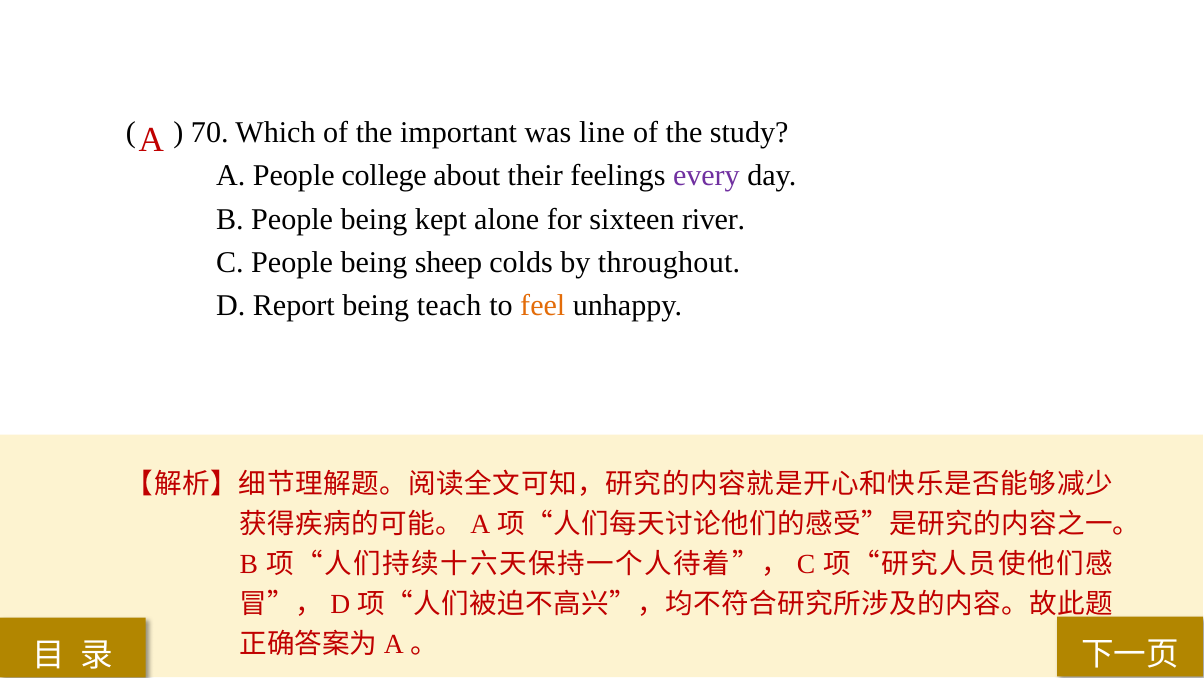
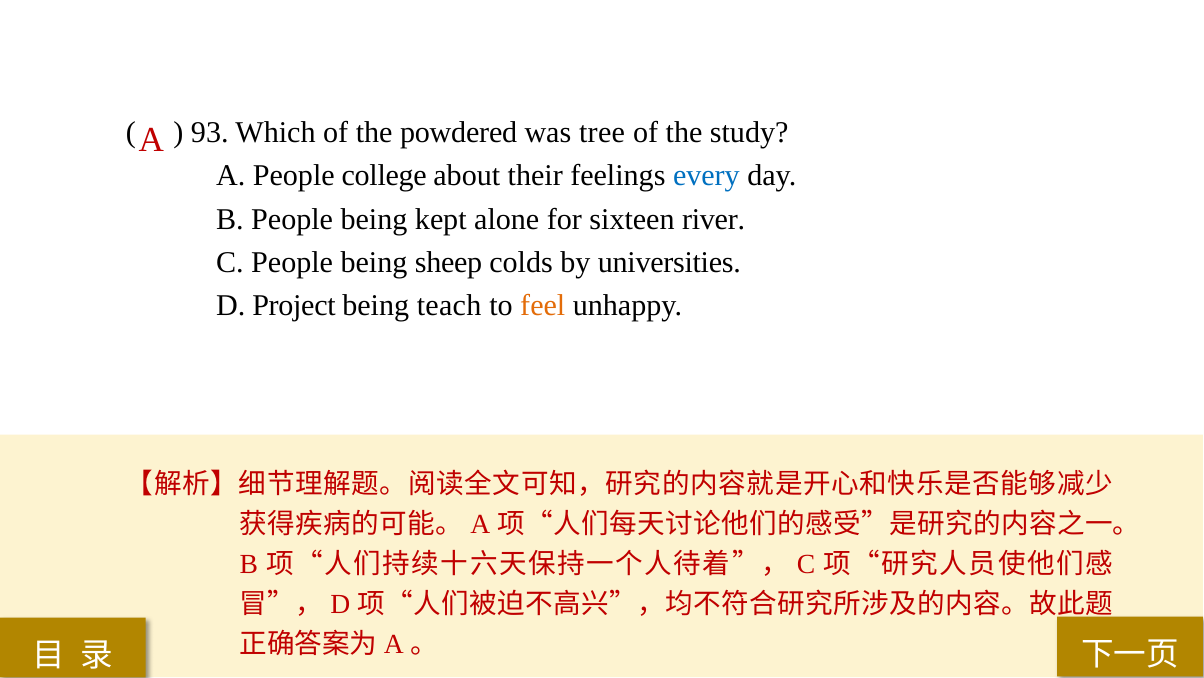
70: 70 -> 93
important: important -> powdered
line: line -> tree
every colour: purple -> blue
throughout: throughout -> universities
Report: Report -> Project
